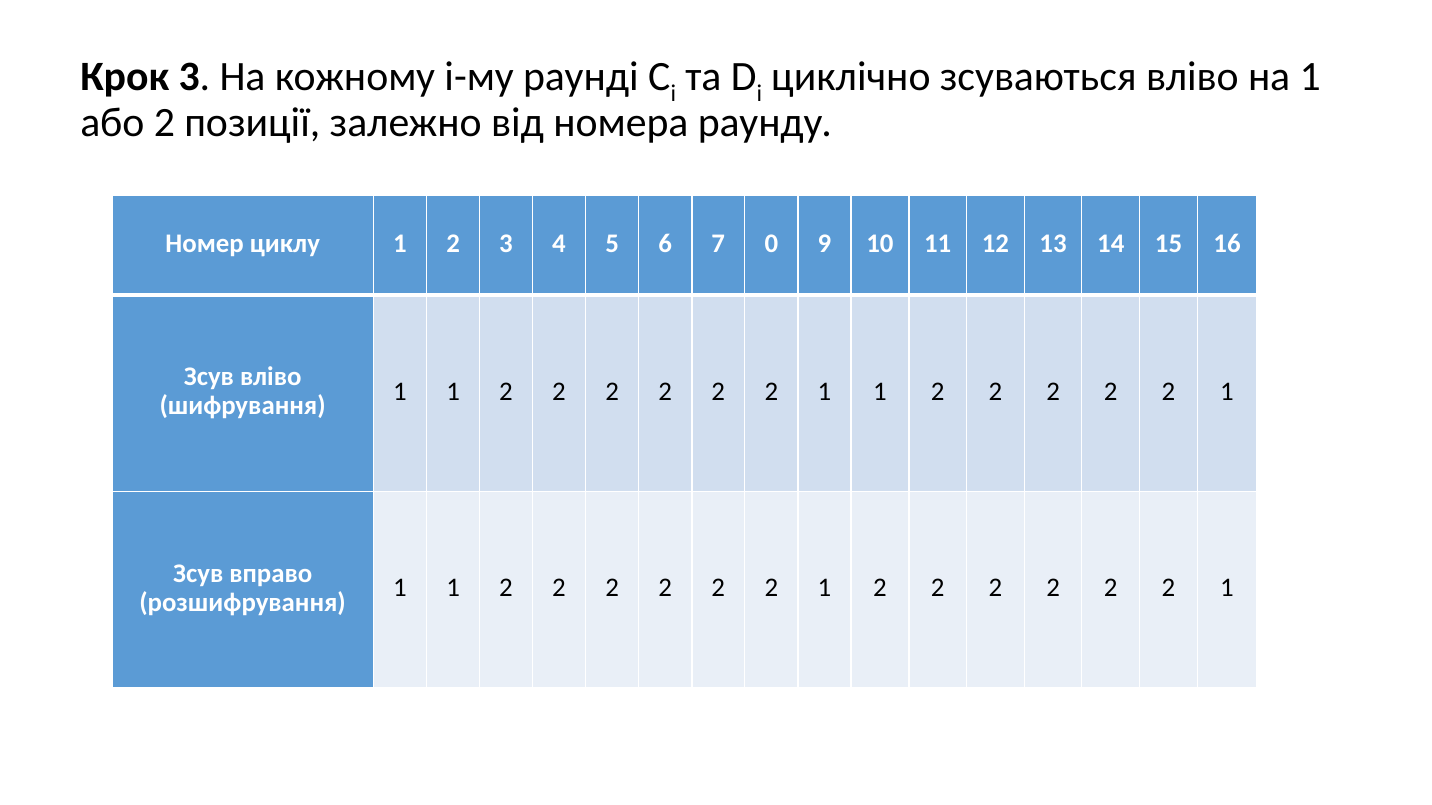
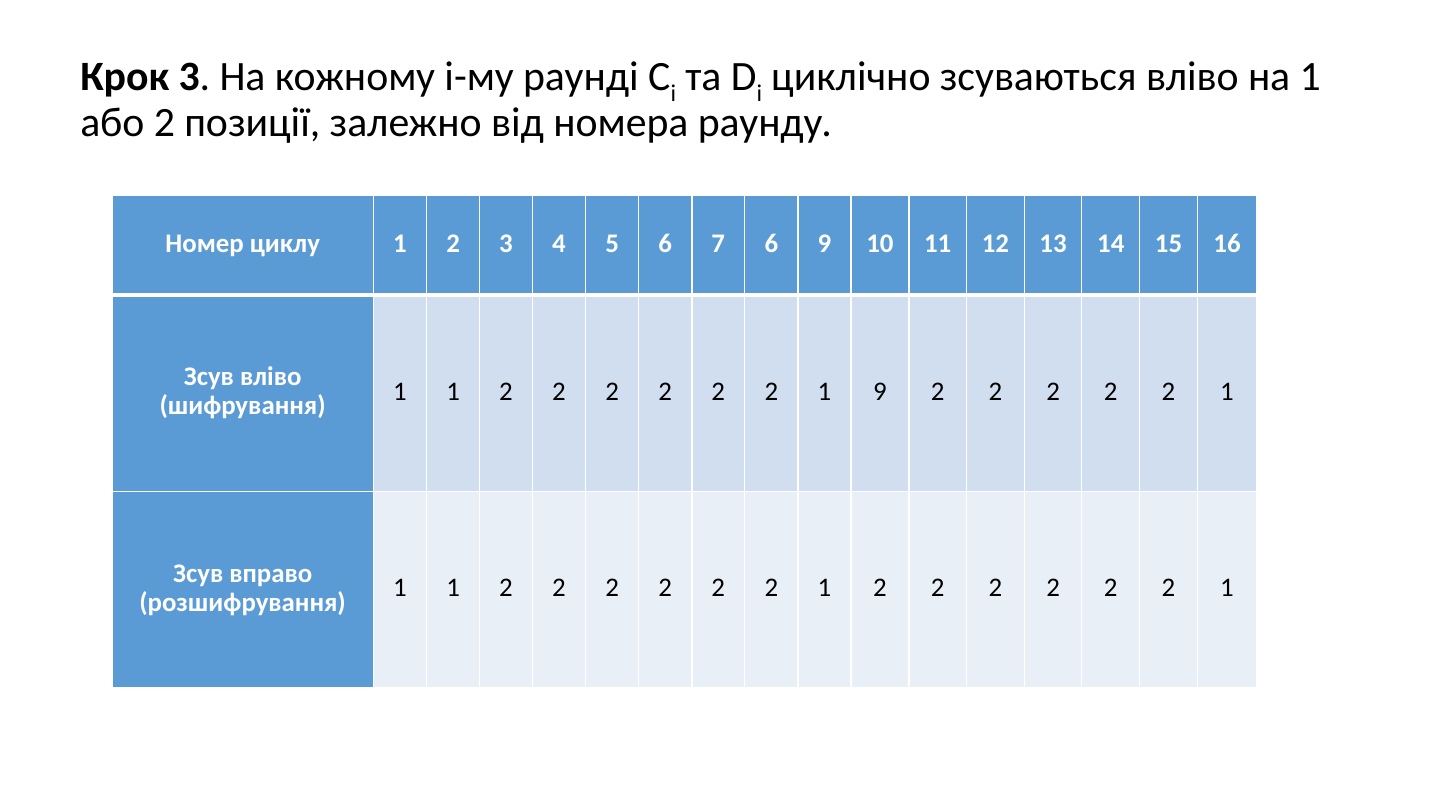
7 0: 0 -> 6
2 1 1: 1 -> 9
